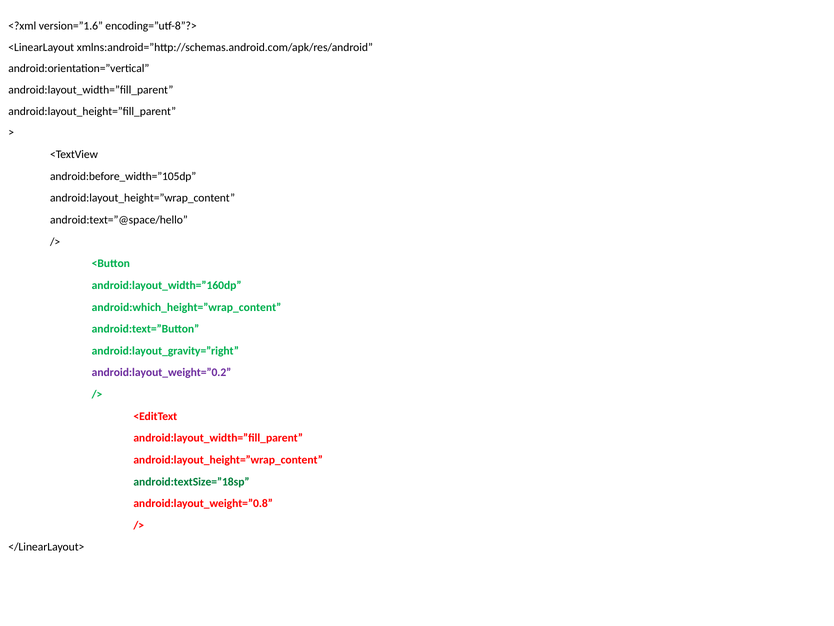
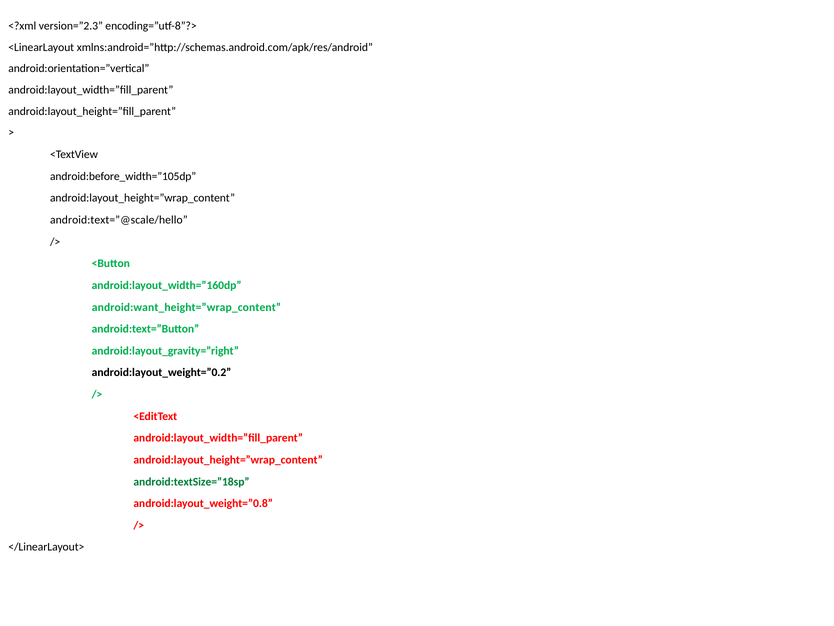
version=”1.6: version=”1.6 -> version=”2.3
android:text=”@space/hello: android:text=”@space/hello -> android:text=”@scale/hello
android:which_height=”wrap_content: android:which_height=”wrap_content -> android:want_height=”wrap_content
android:layout_weight=”0.2 colour: purple -> black
